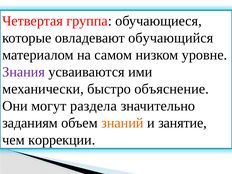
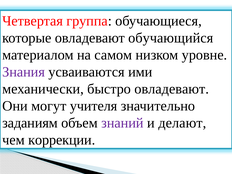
быстро объяснение: объяснение -> овладевают
раздела: раздела -> учителя
знаний colour: orange -> purple
занятие: занятие -> делают
